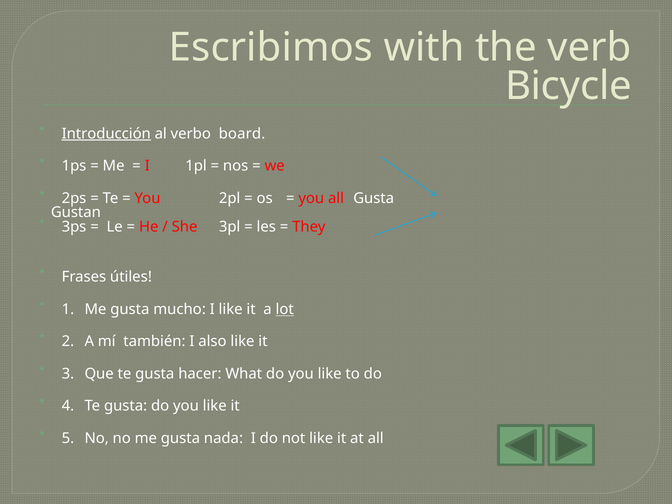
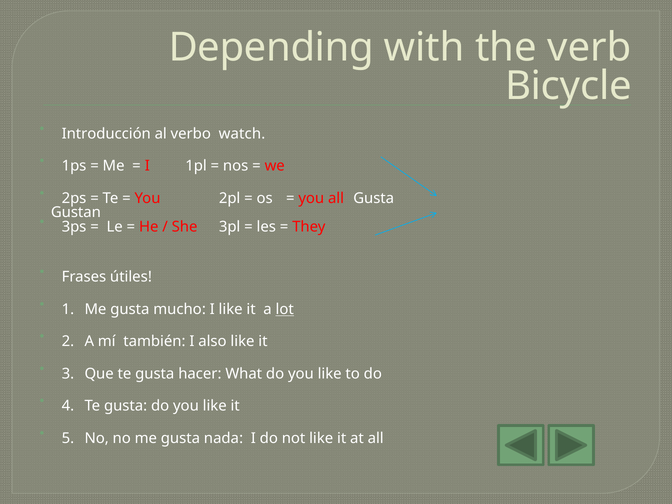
Escribimos: Escribimos -> Depending
Introducción underline: present -> none
board: board -> watch
